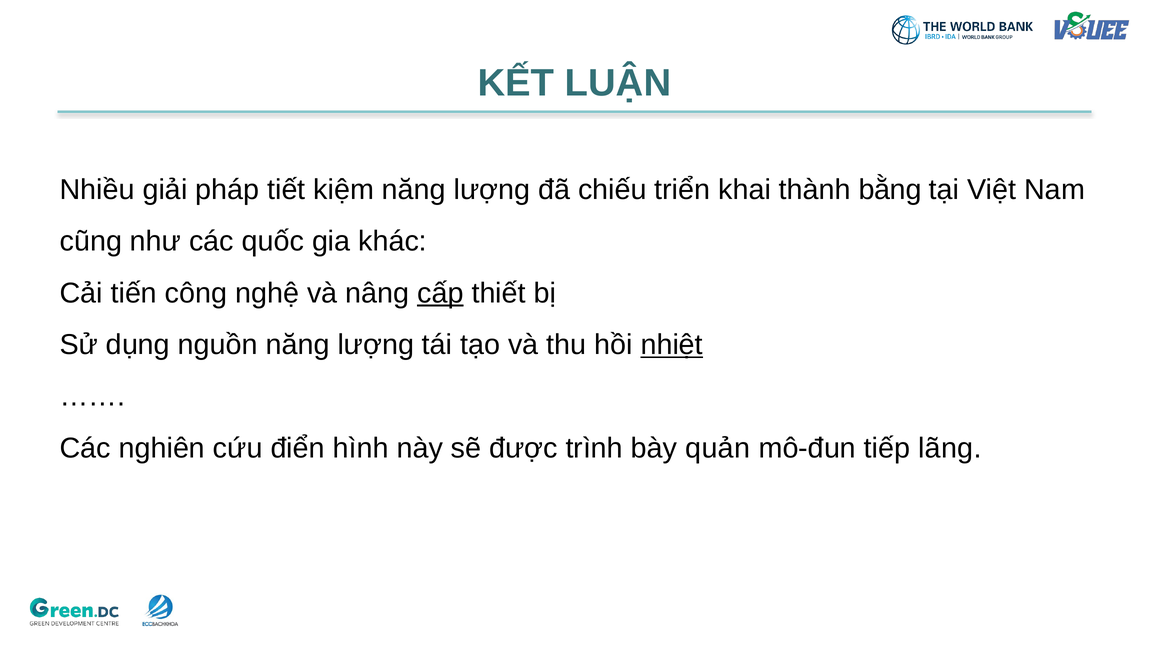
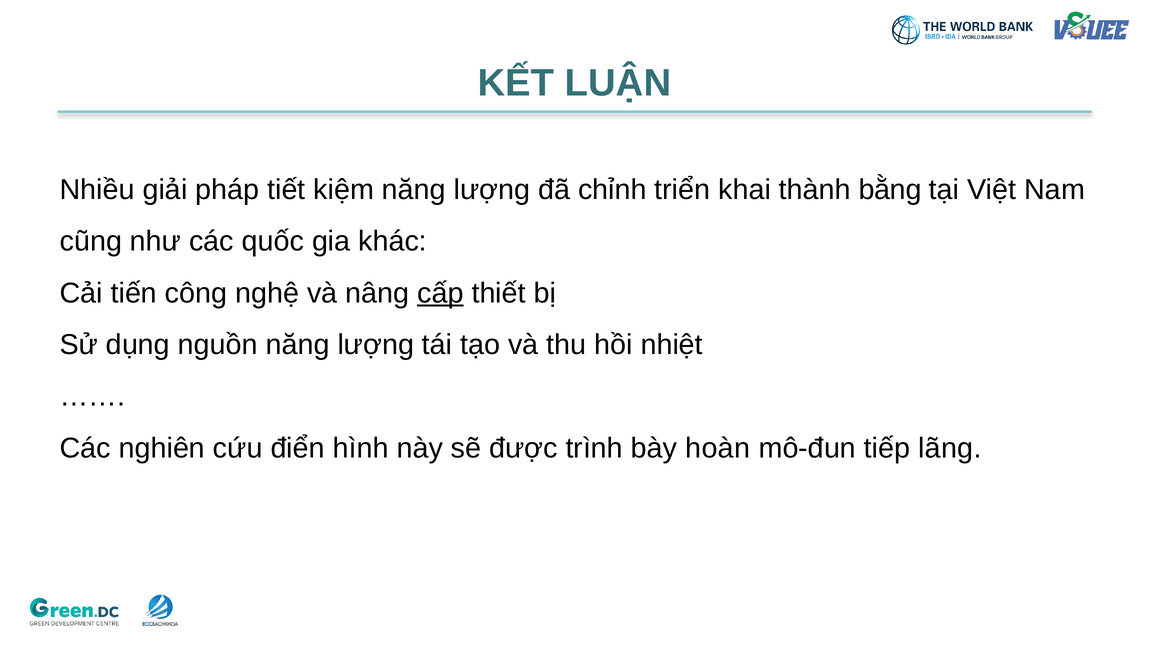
chiếu: chiếu -> chỉnh
nhiệt underline: present -> none
quản: quản -> hoàn
